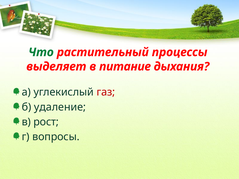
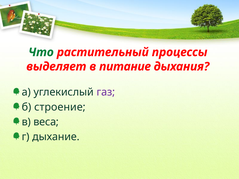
газ colour: red -> purple
удаление: удаление -> строение
рост: рост -> веса
вопросы: вопросы -> дыхание
